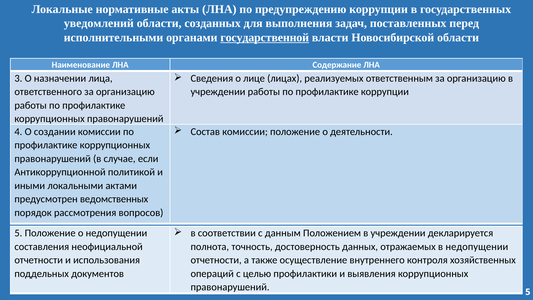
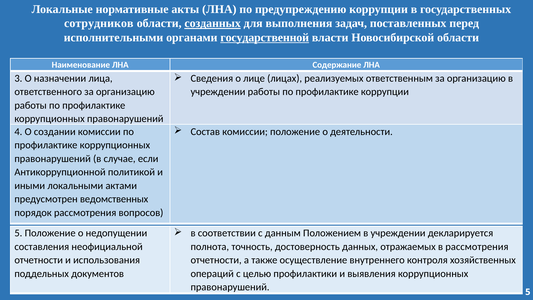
уведомлений: уведомлений -> сотрудников
созданных underline: none -> present
в недопущении: недопущении -> рассмотрения
